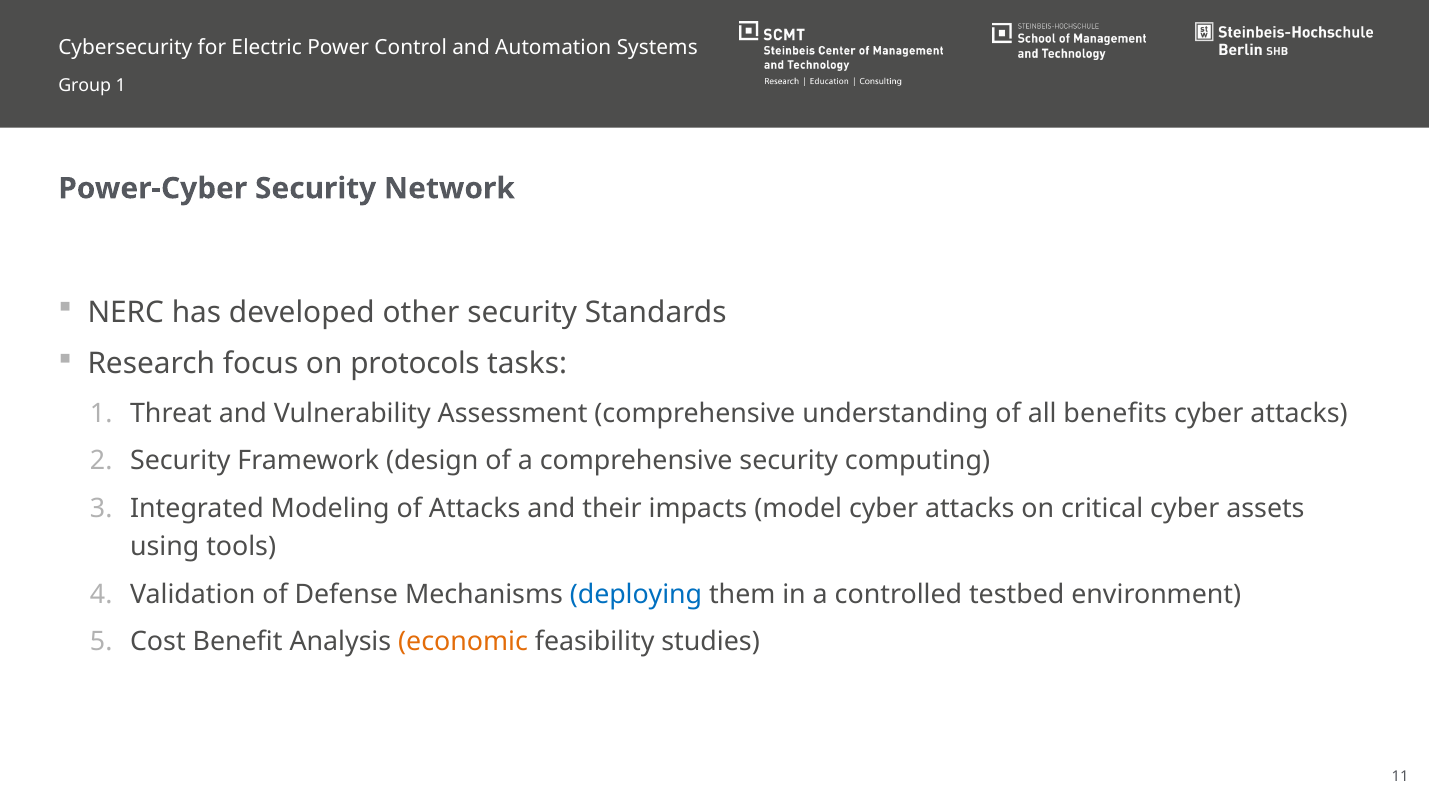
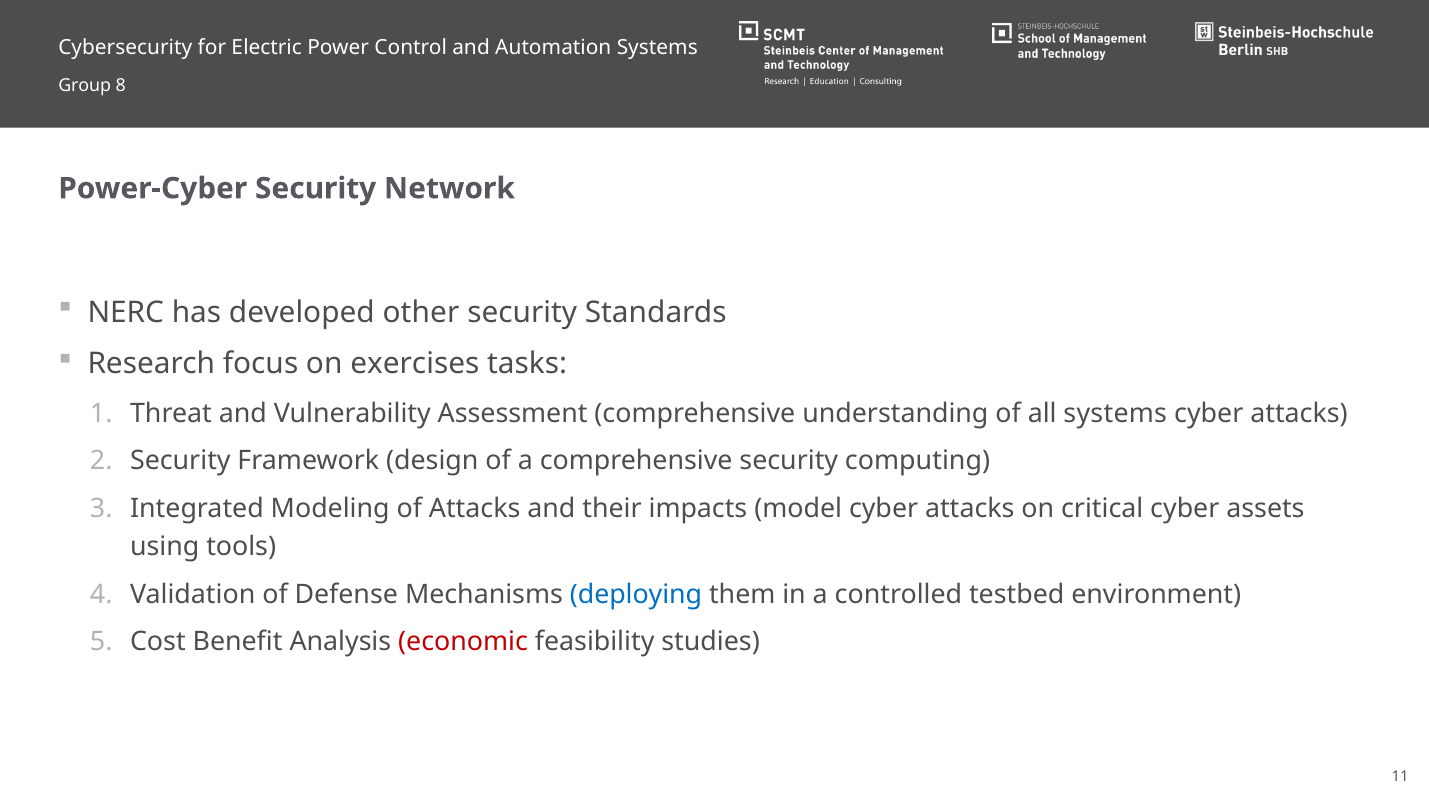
Group 1: 1 -> 8
protocols: protocols -> exercises
all benefits: benefits -> systems
economic colour: orange -> red
